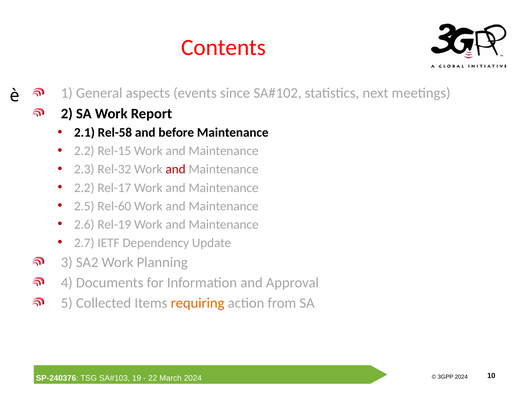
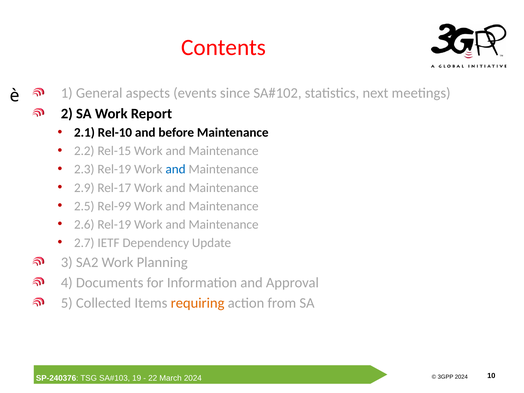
Rel-58: Rel-58 -> Rel-10
2.3 Rel-32: Rel-32 -> Rel-19
and at (176, 169) colour: red -> blue
2.2 at (84, 188): 2.2 -> 2.9
Rel-60: Rel-60 -> Rel-99
